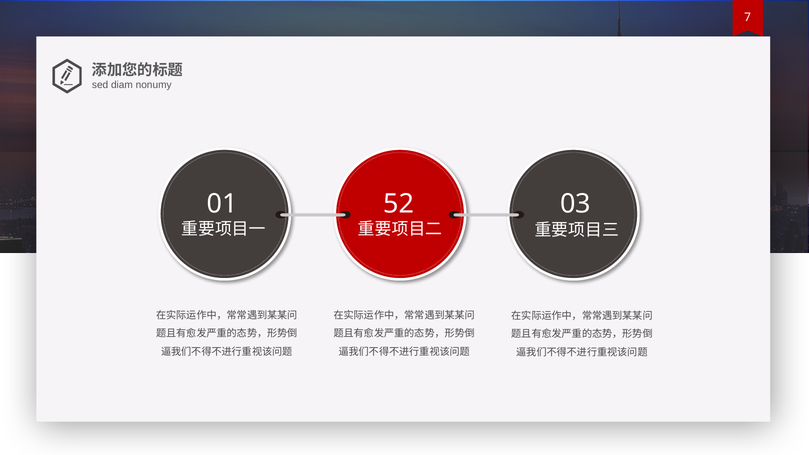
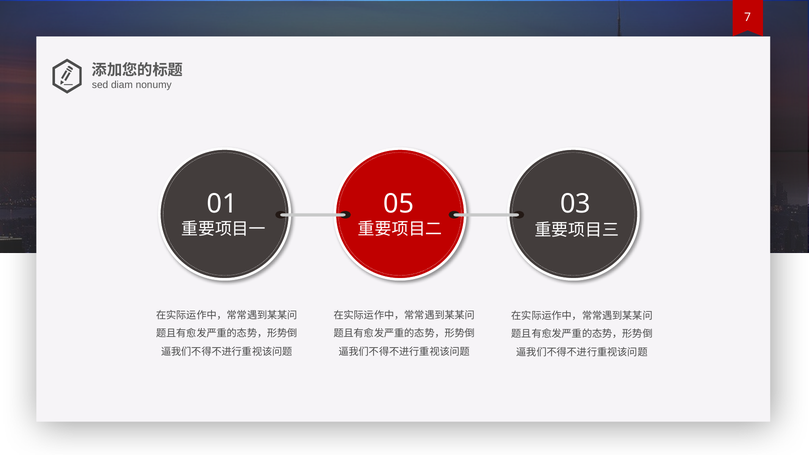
52: 52 -> 05
